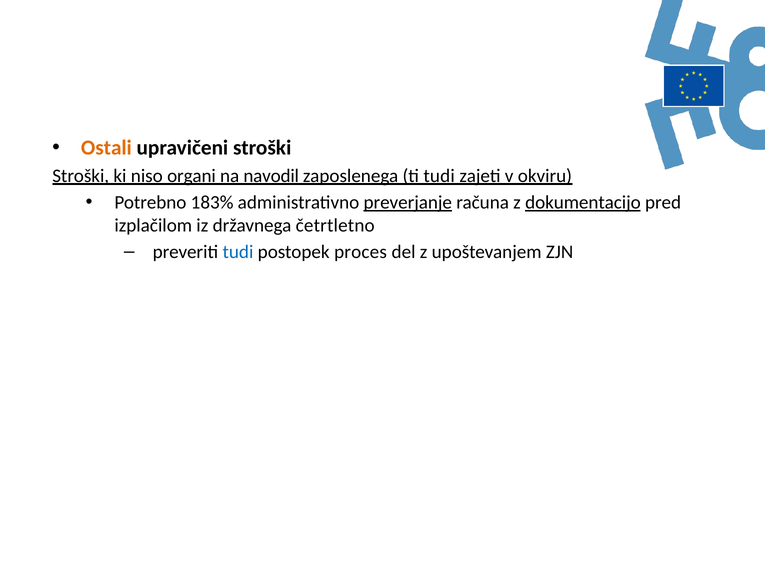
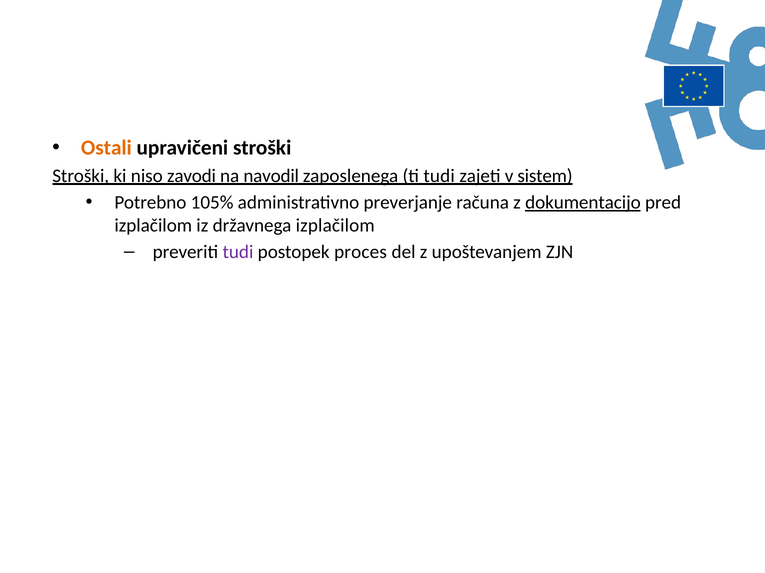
organi: organi -> zavodi
okviru: okviru -> sistem
183%: 183% -> 105%
preverjanje underline: present -> none
državnega četrtletno: četrtletno -> izplačilom
tudi at (238, 252) colour: blue -> purple
